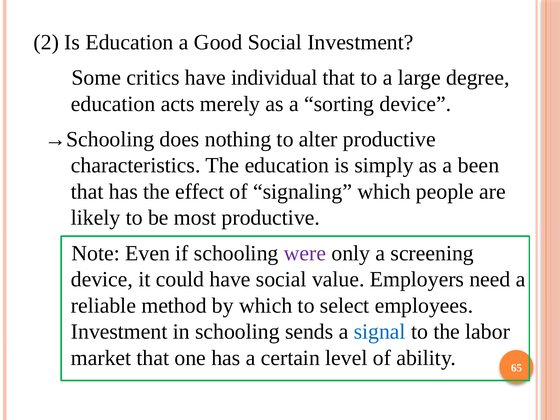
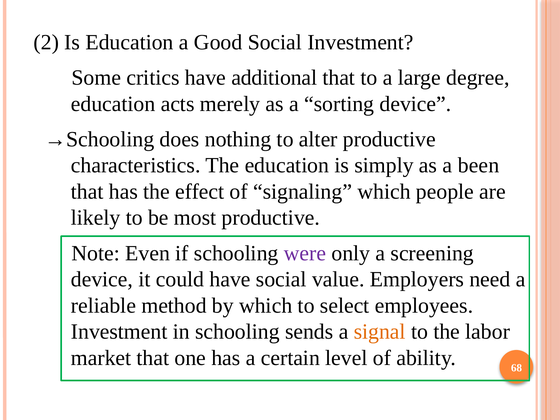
individual: individual -> additional
signal colour: blue -> orange
65: 65 -> 68
